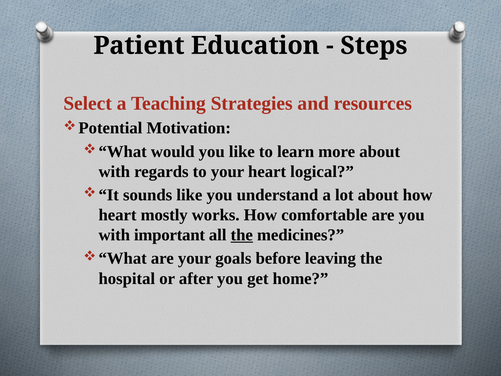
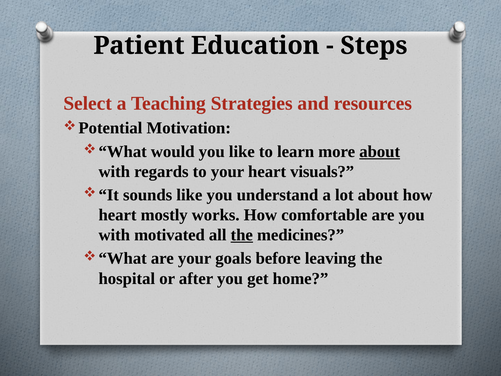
about at (380, 151) underline: none -> present
logical: logical -> visuals
important: important -> motivated
